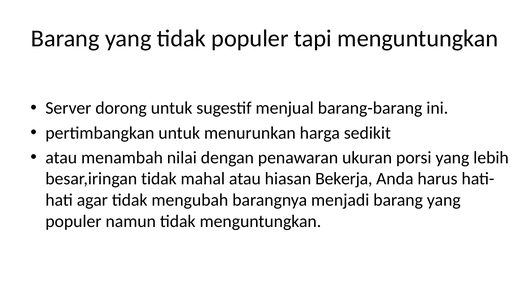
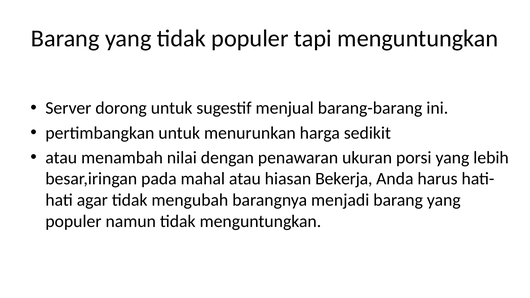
besar,iringan tidak: tidak -> pada
